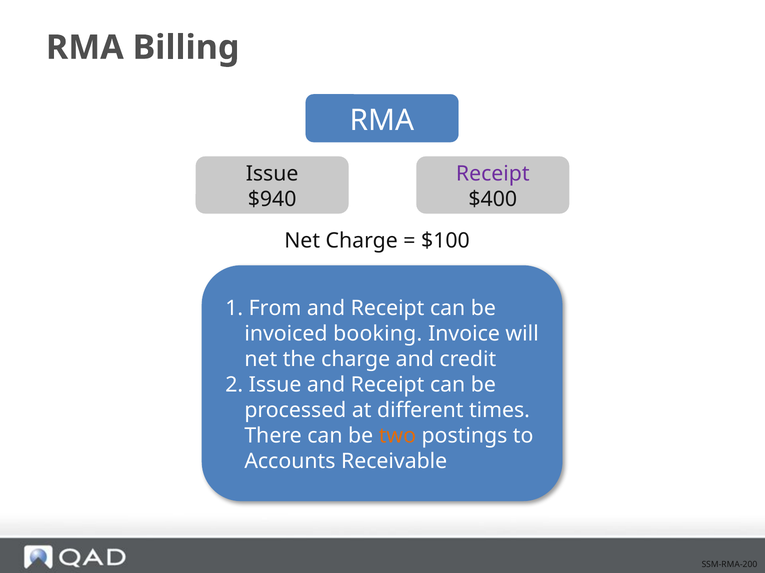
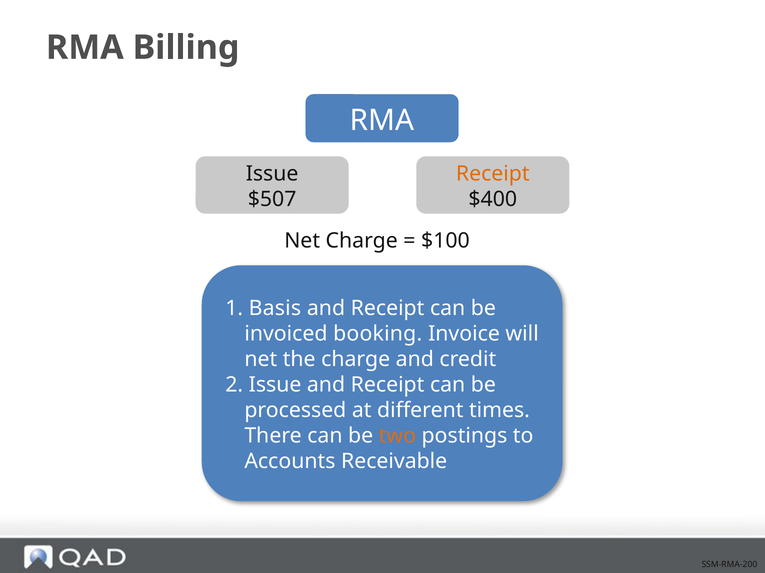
Receipt at (493, 174) colour: purple -> orange
$940: $940 -> $507
From: From -> Basis
